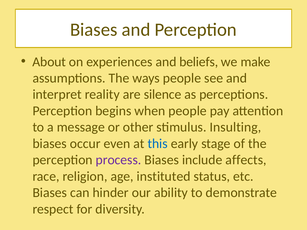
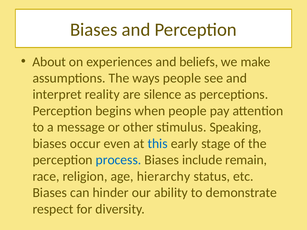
Insulting: Insulting -> Speaking
process colour: purple -> blue
affects: affects -> remain
instituted: instituted -> hierarchy
